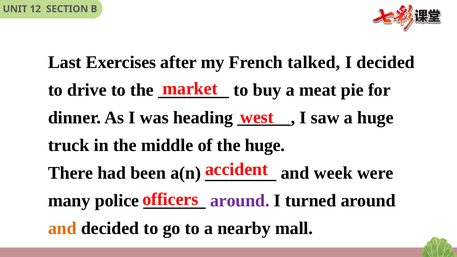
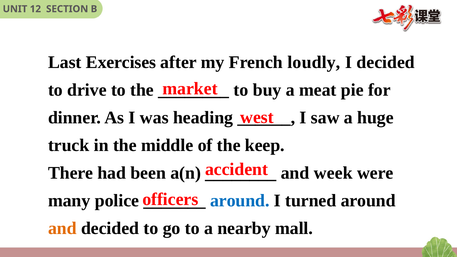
talked: talked -> loudly
the huge: huge -> keep
around at (240, 201) colour: purple -> blue
